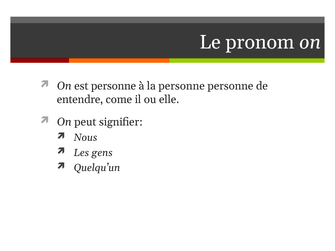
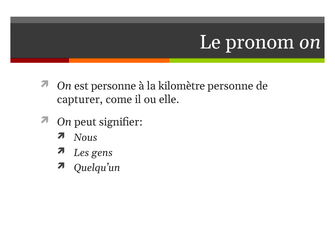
la personne: personne -> kilomètre
entendre: entendre -> capturer
